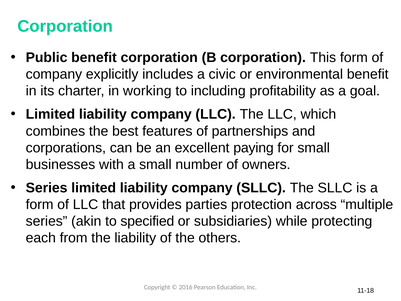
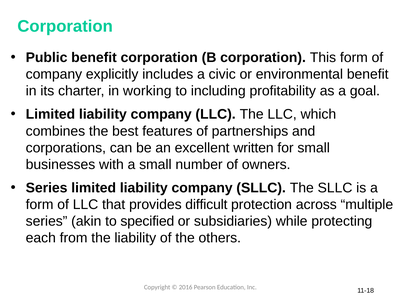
paying: paying -> written
parties: parties -> difficult
